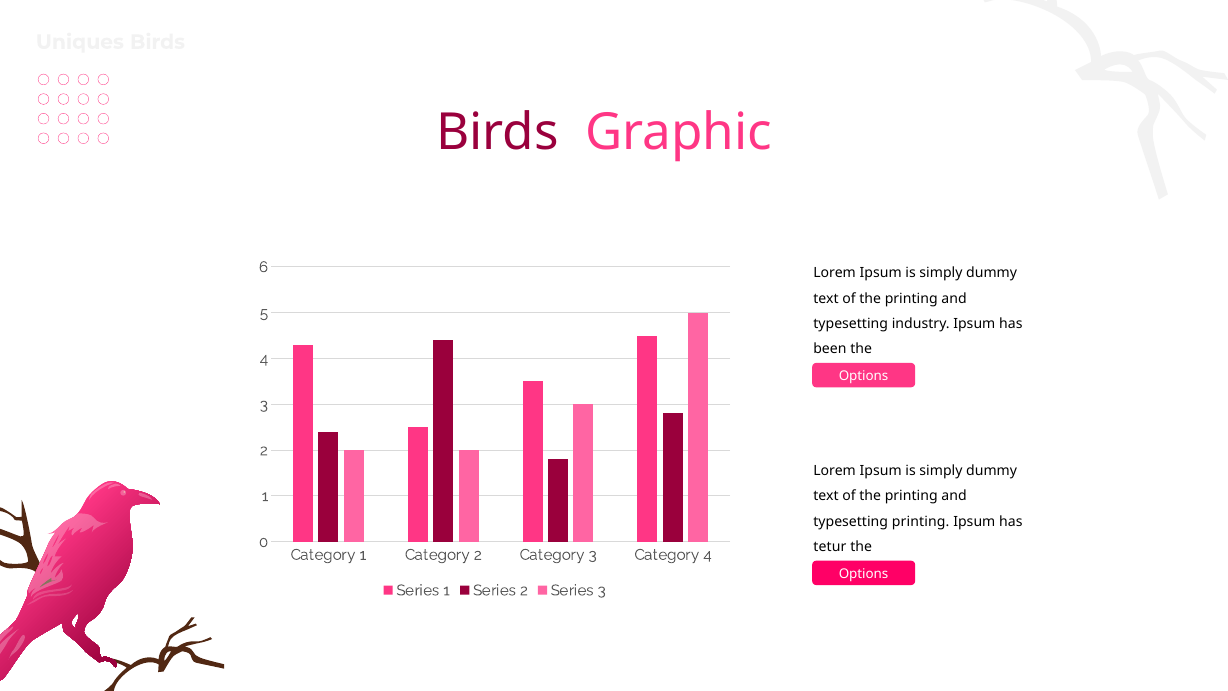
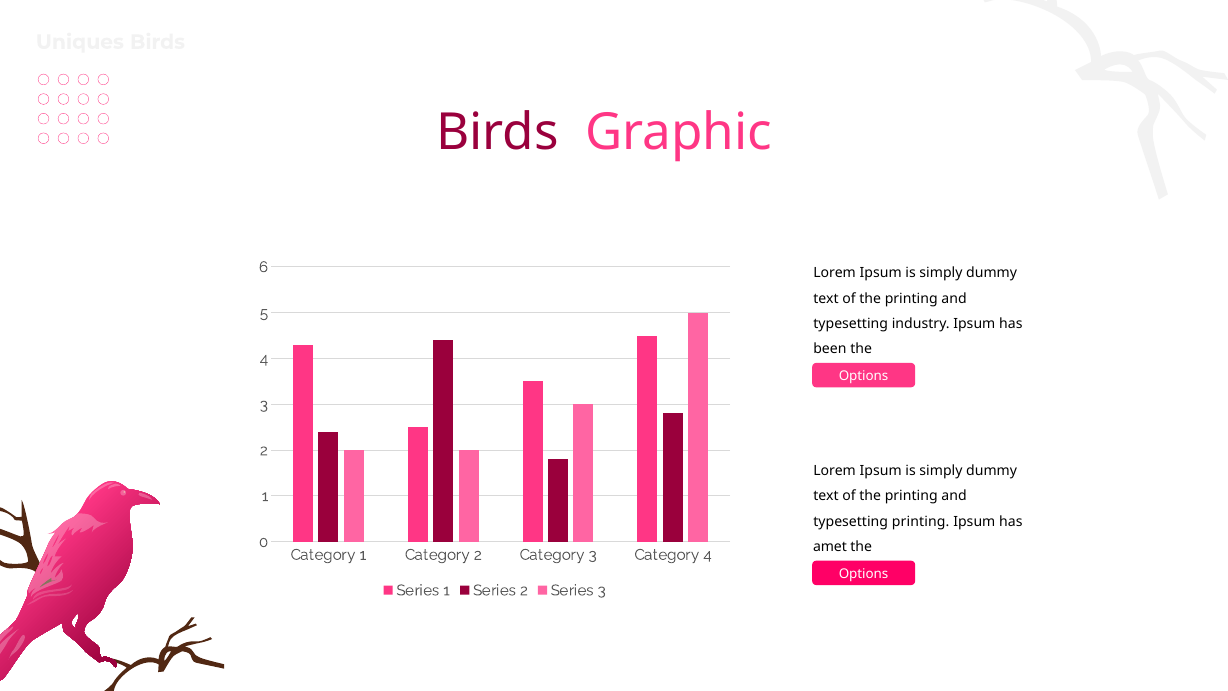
tetur: tetur -> amet
